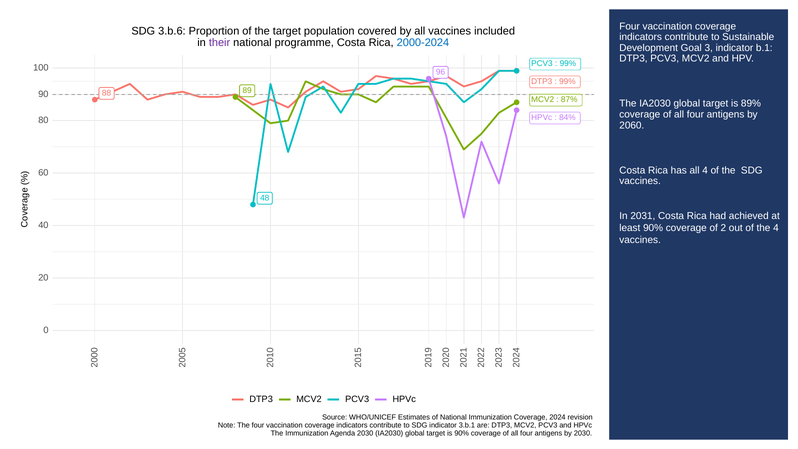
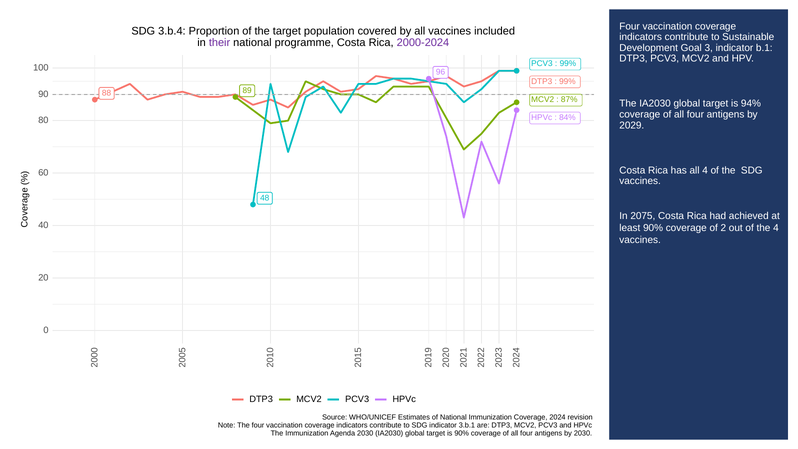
3.b.6: 3.b.6 -> 3.b.4
2000-2024 colour: blue -> purple
89%: 89% -> 94%
2060: 2060 -> 2029
2031: 2031 -> 2075
